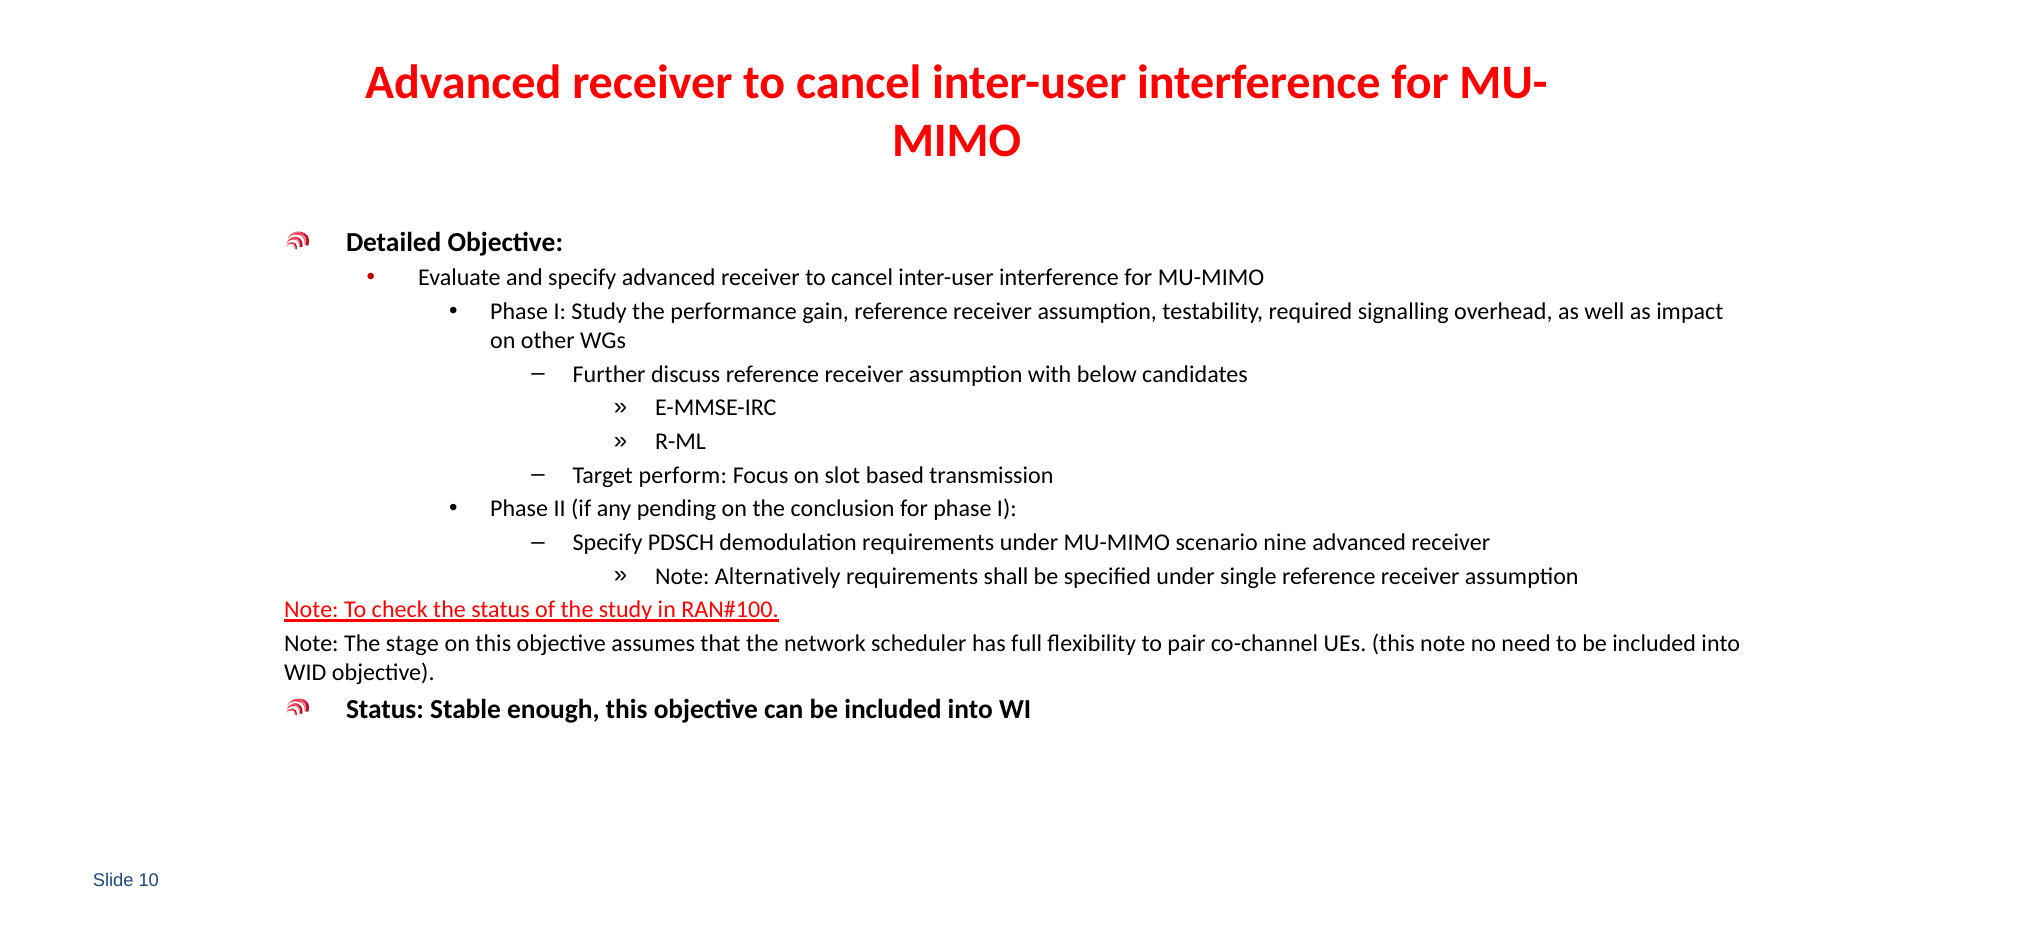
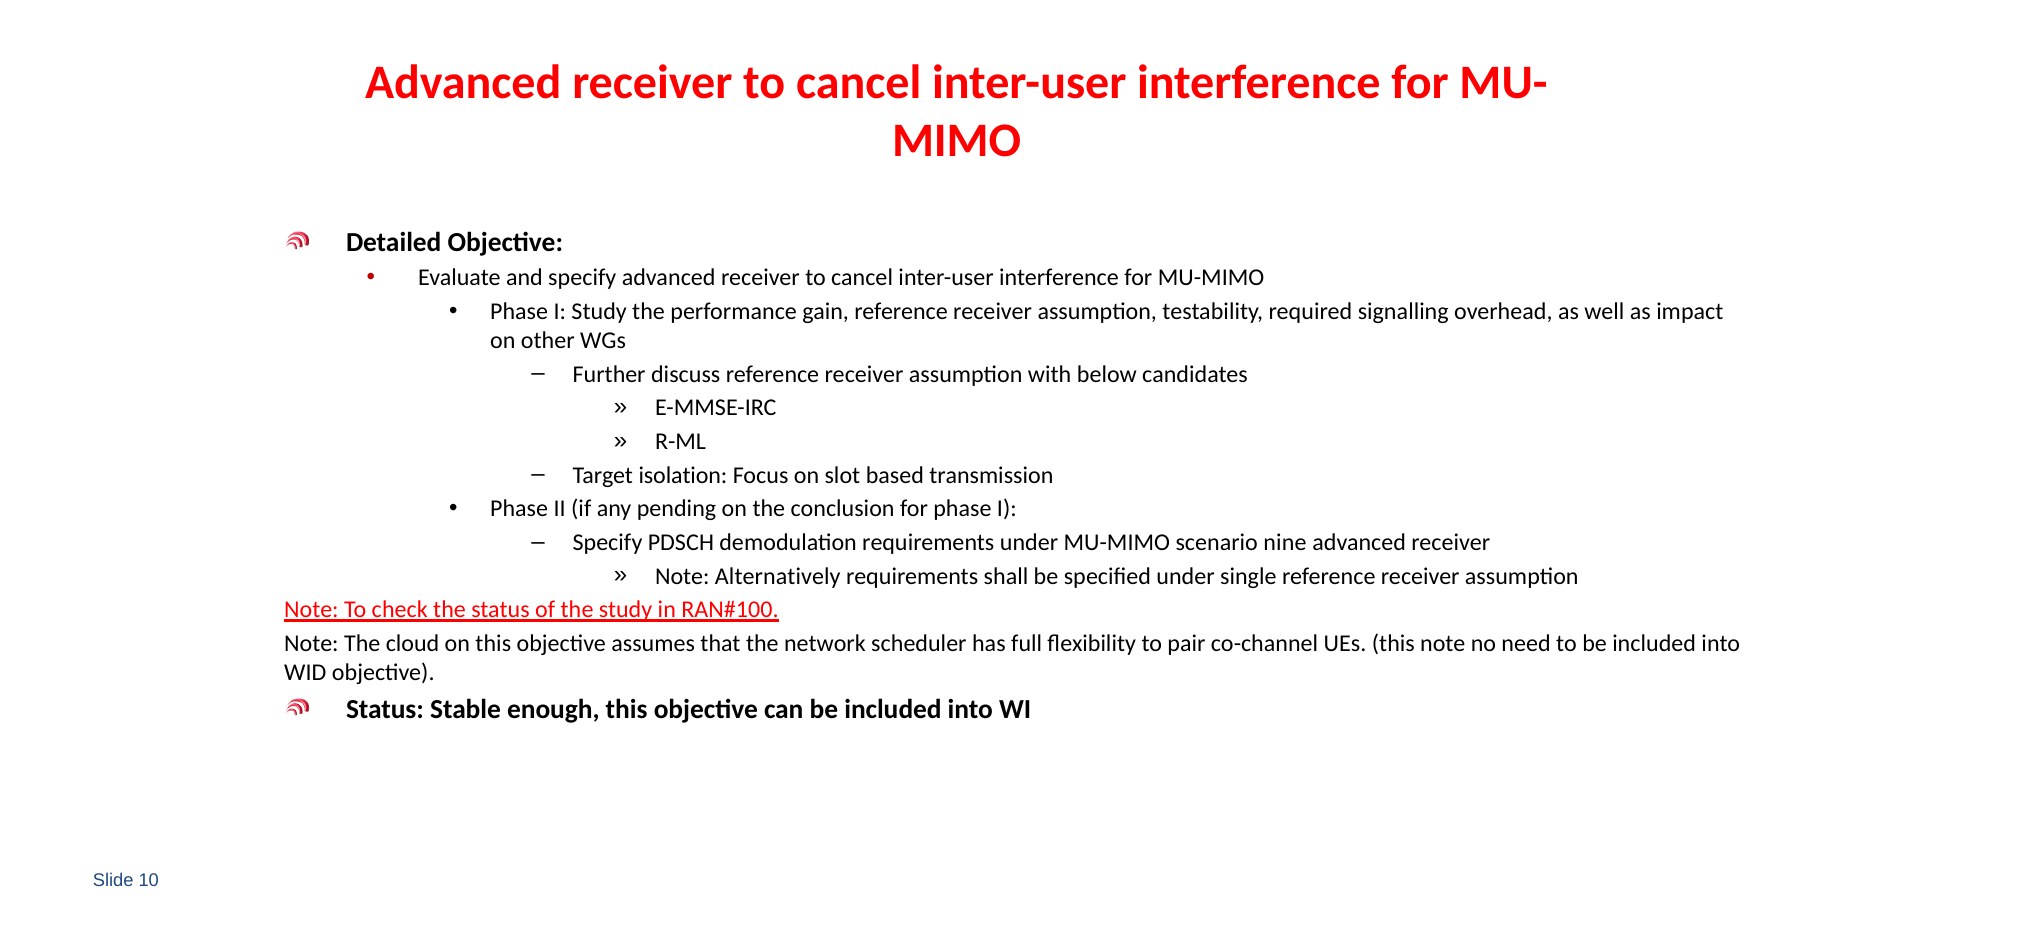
perform: perform -> isolation
stage: stage -> cloud
